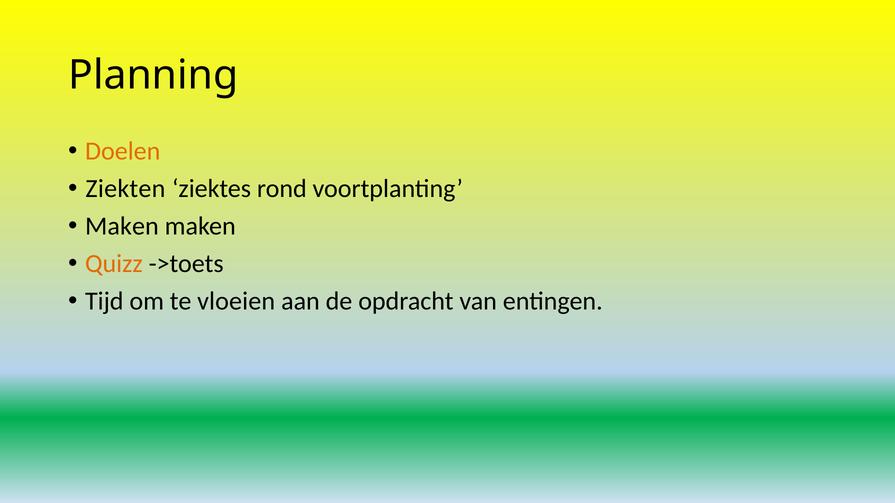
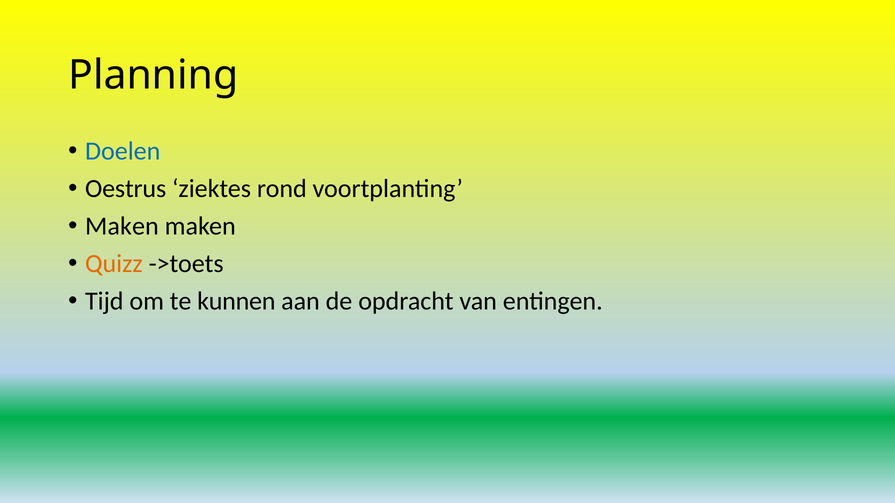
Doelen colour: orange -> blue
Ziekten: Ziekten -> Oestrus
vloeien: vloeien -> kunnen
